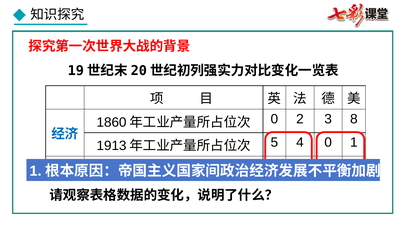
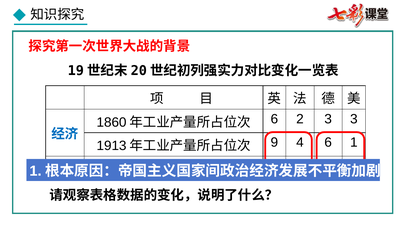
0 at (274, 119): 0 -> 6
3 8: 8 -> 3
5 at (274, 143): 5 -> 9
4 0: 0 -> 6
